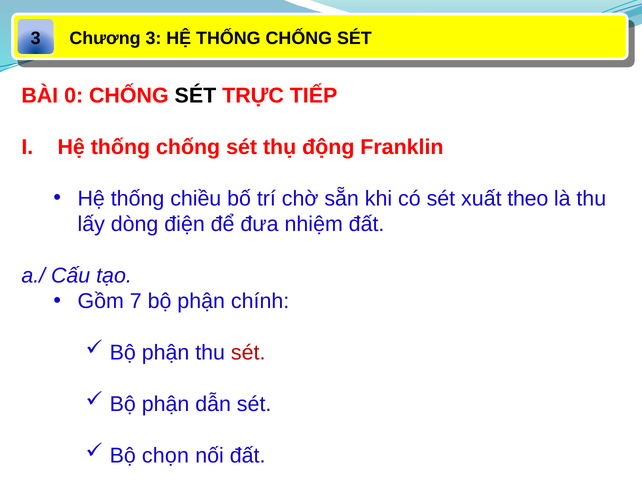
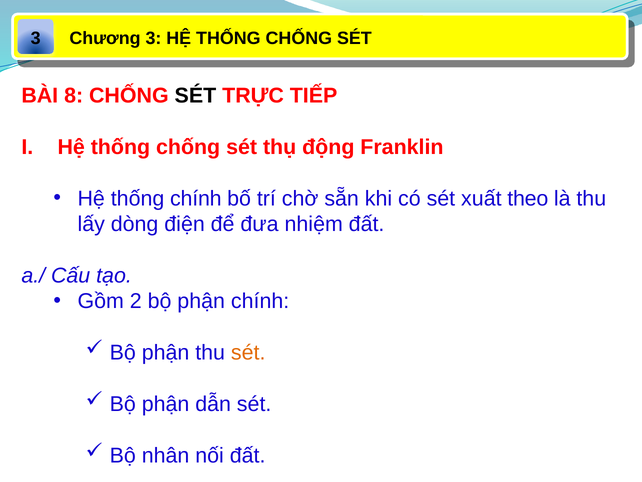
0: 0 -> 8
thống chiều: chiều -> chính
7: 7 -> 2
sét at (248, 352) colour: red -> orange
chọn: chọn -> nhân
